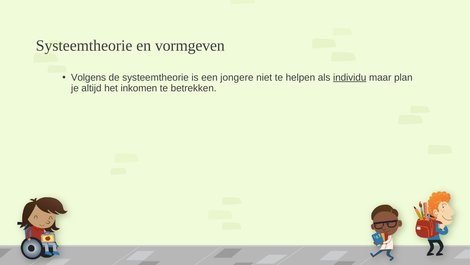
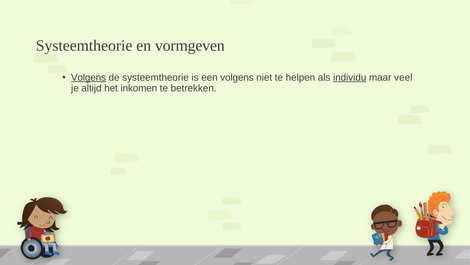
Volgens at (89, 77) underline: none -> present
een jongere: jongere -> volgens
plan: plan -> veel
